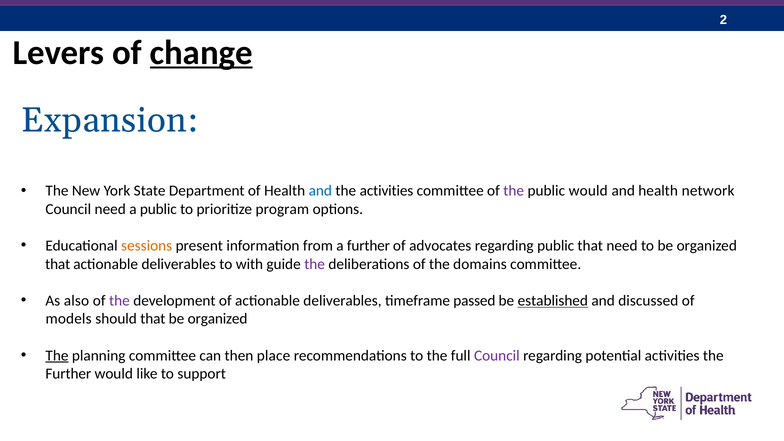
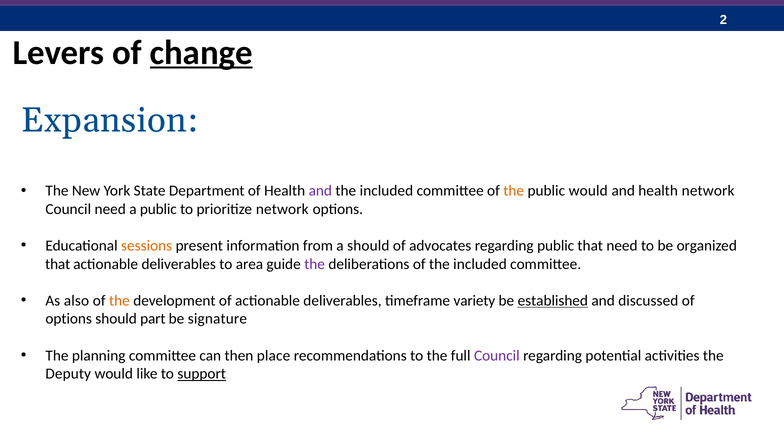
and at (320, 191) colour: blue -> purple
activities at (387, 191): activities -> included
the at (514, 191) colour: purple -> orange
prioritize program: program -> network
a further: further -> should
with: with -> area
of the domains: domains -> included
the at (119, 301) colour: purple -> orange
passed: passed -> variety
models at (69, 319): models -> options
should that: that -> part
organized at (218, 319): organized -> signature
The at (57, 356) underline: present -> none
Further at (68, 374): Further -> Deputy
support underline: none -> present
